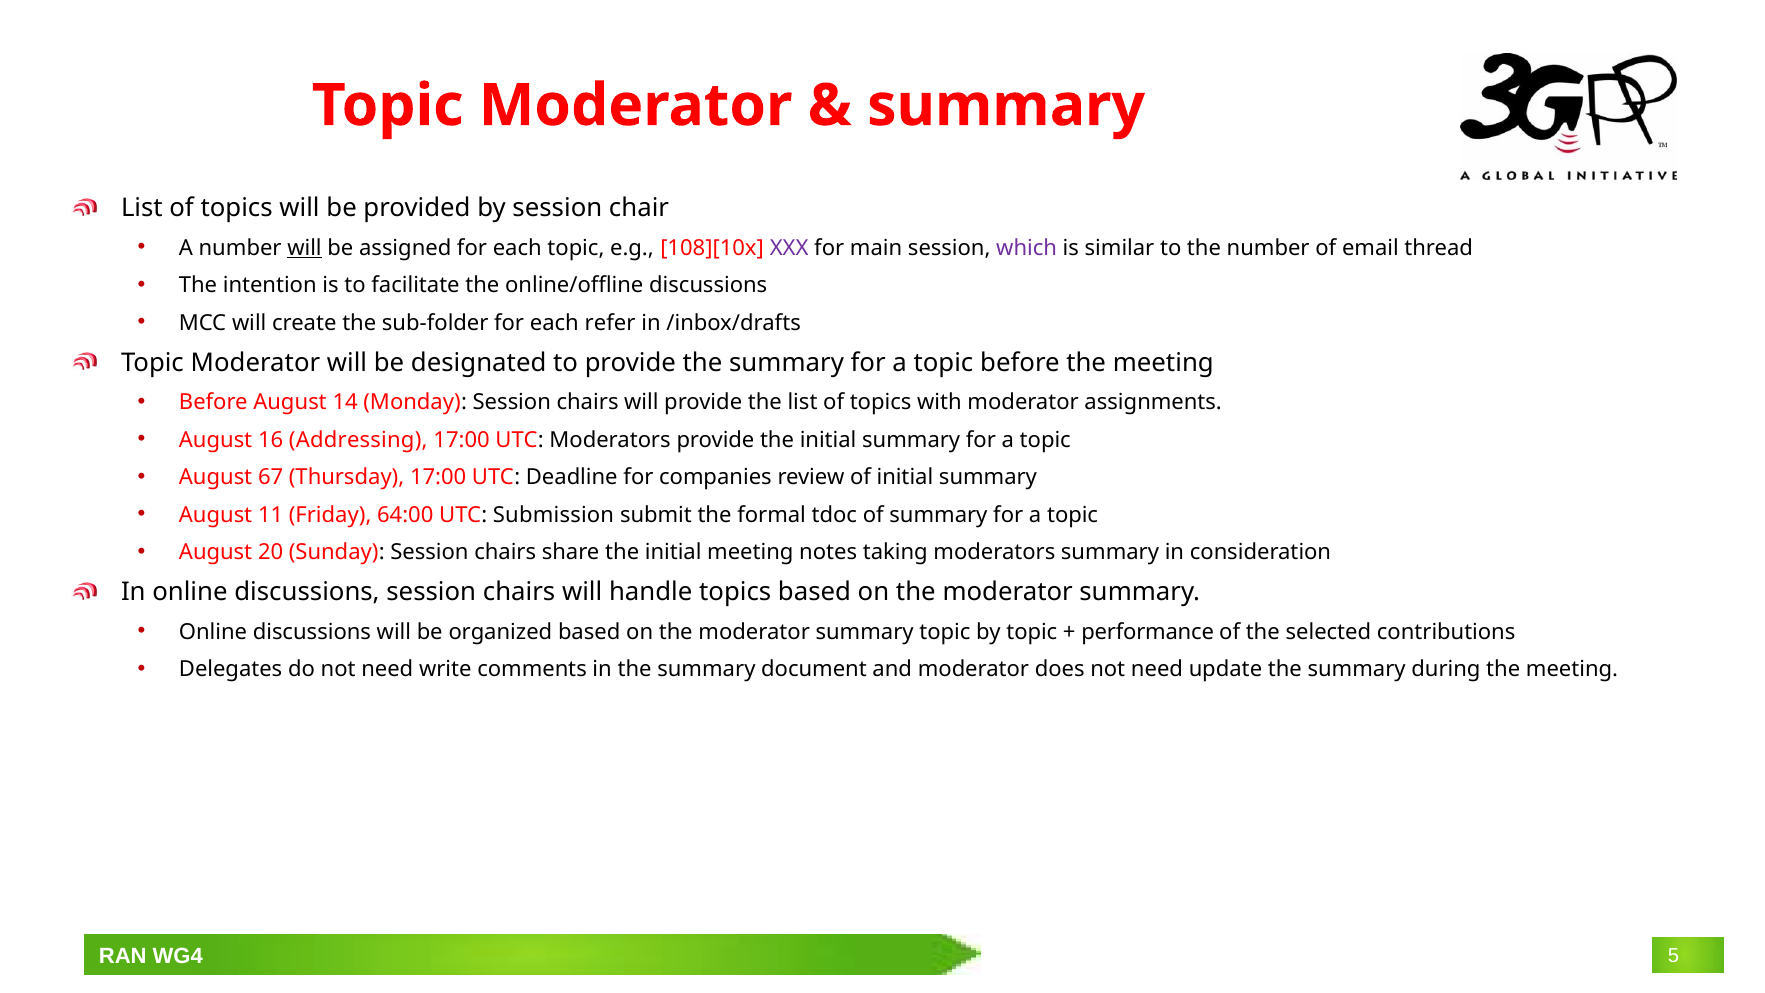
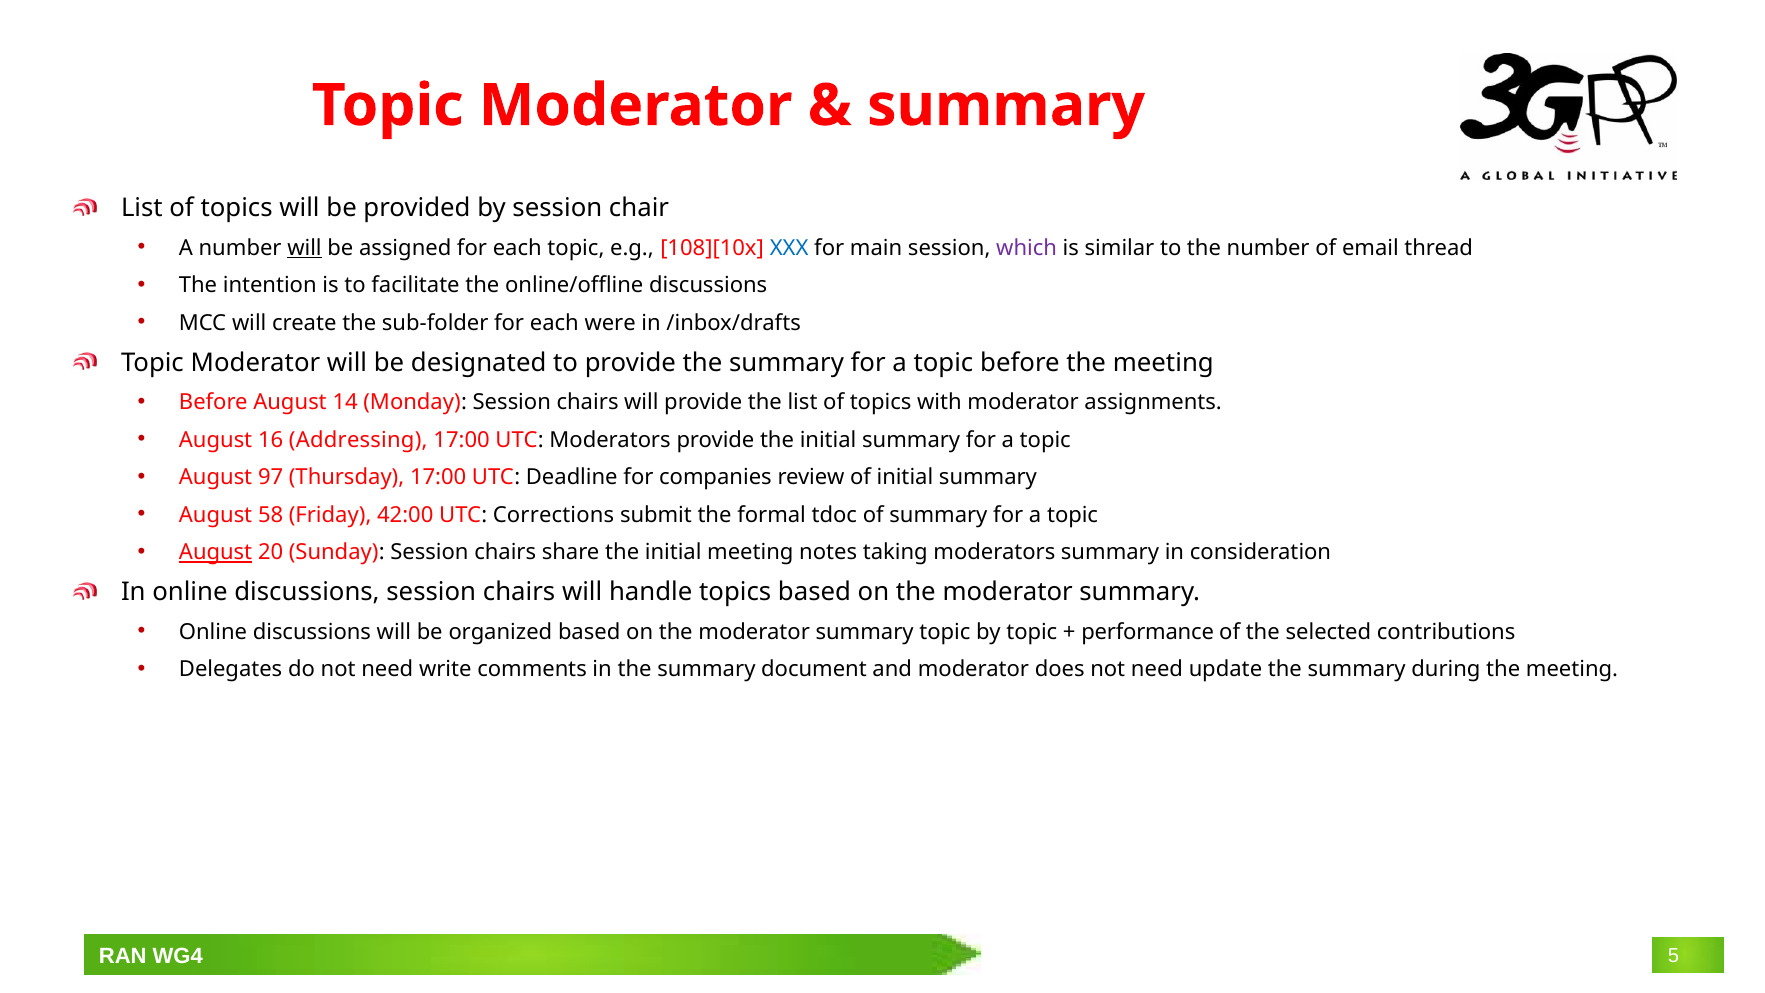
XXX colour: purple -> blue
refer: refer -> were
67: 67 -> 97
11: 11 -> 58
64:00: 64:00 -> 42:00
Submission: Submission -> Corrections
August at (216, 552) underline: none -> present
